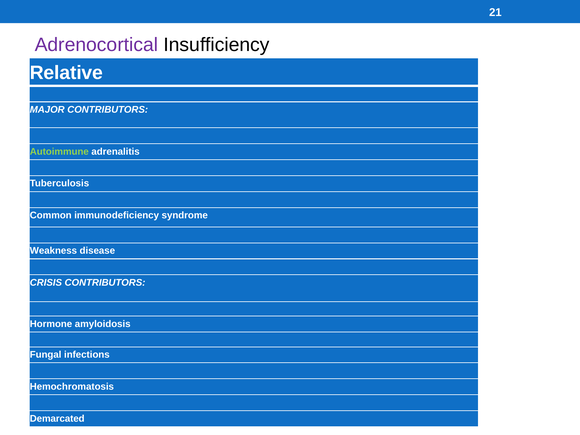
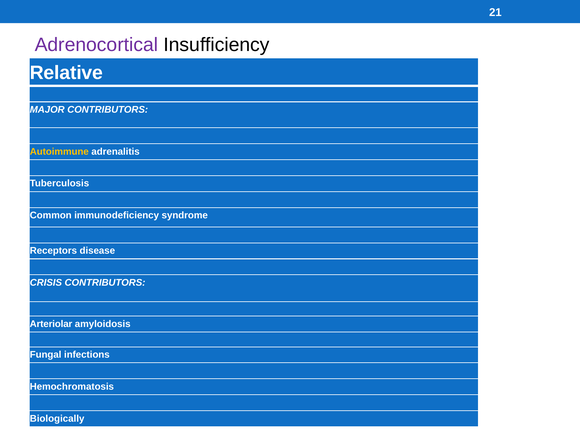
Autoimmune colour: light green -> yellow
Weakness: Weakness -> Receptors
Hormone: Hormone -> Arteriolar
Demarcated: Demarcated -> Biologically
